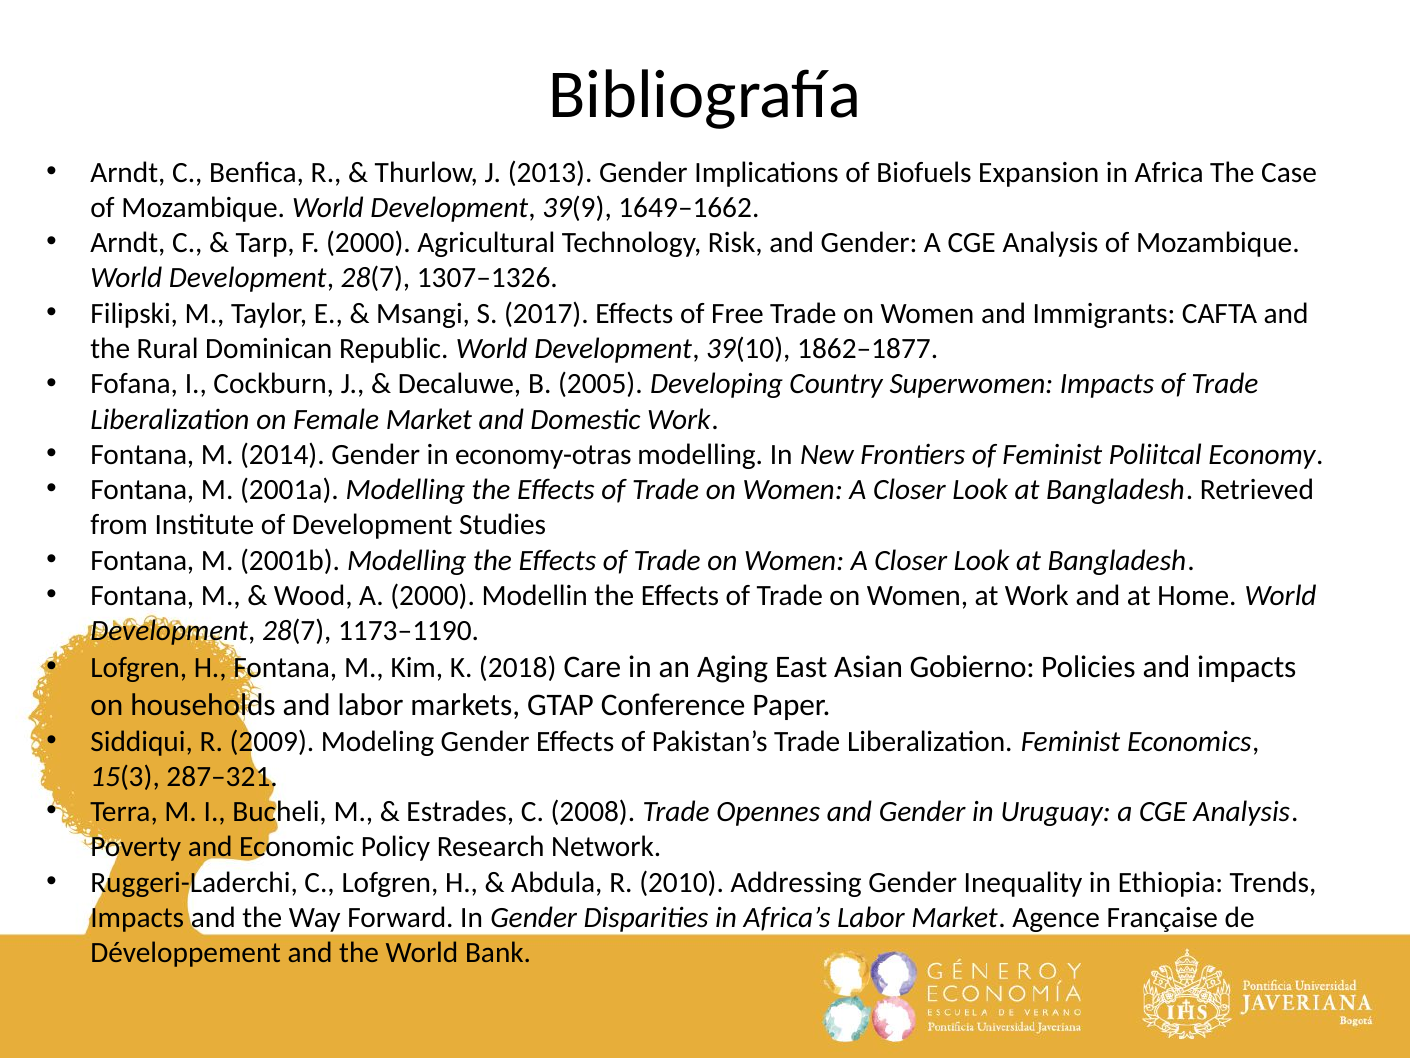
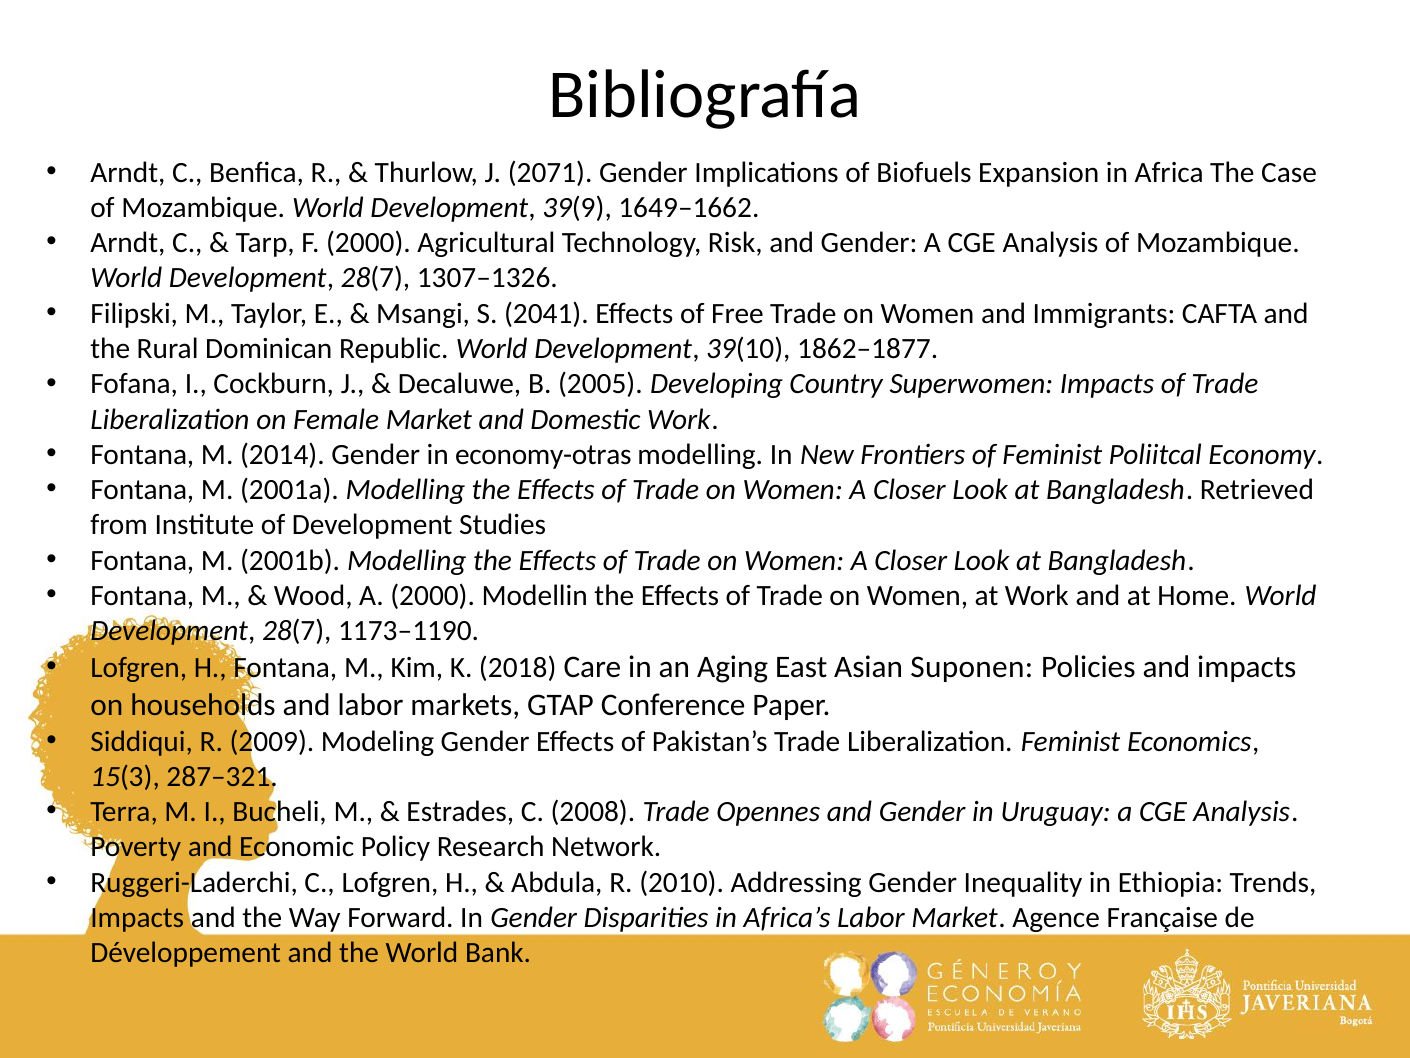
2013: 2013 -> 2071
2017: 2017 -> 2041
Gobierno: Gobierno -> Suponen
